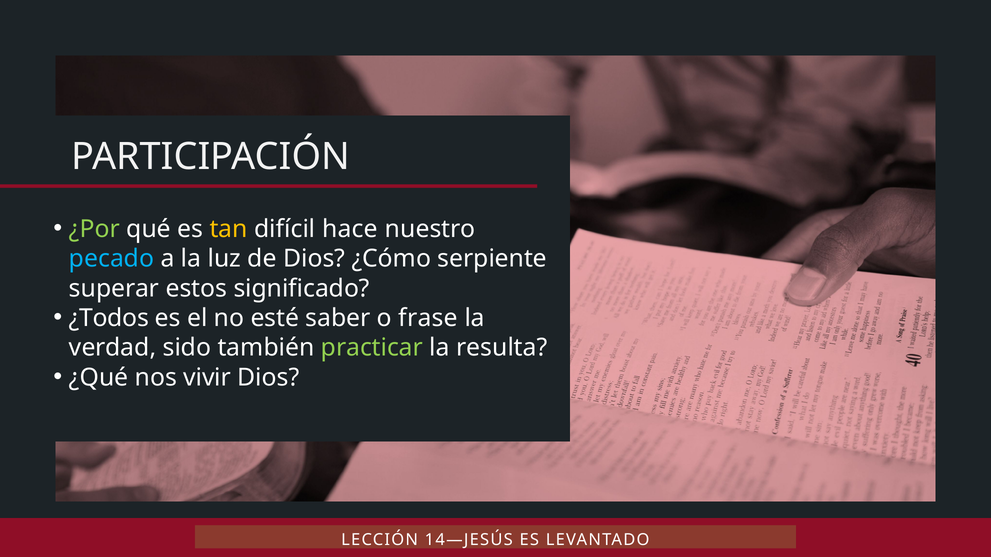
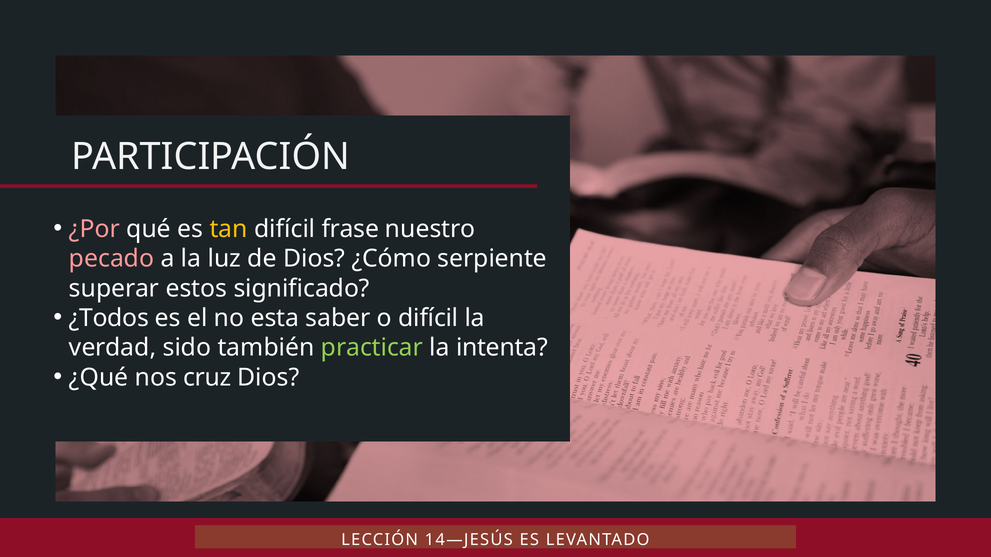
¿Por colour: light green -> pink
hace: hace -> frase
pecado colour: light blue -> pink
esté: esté -> esta
o frase: frase -> difícil
resulta: resulta -> intenta
vivir: vivir -> cruz
